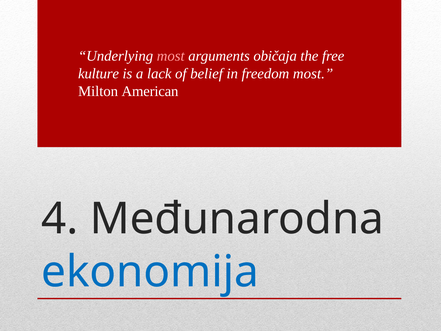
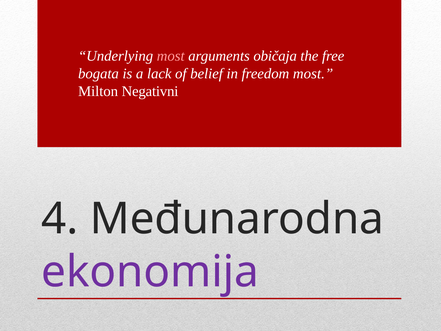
kulture: kulture -> bogata
American: American -> Negativni
ekonomija colour: blue -> purple
